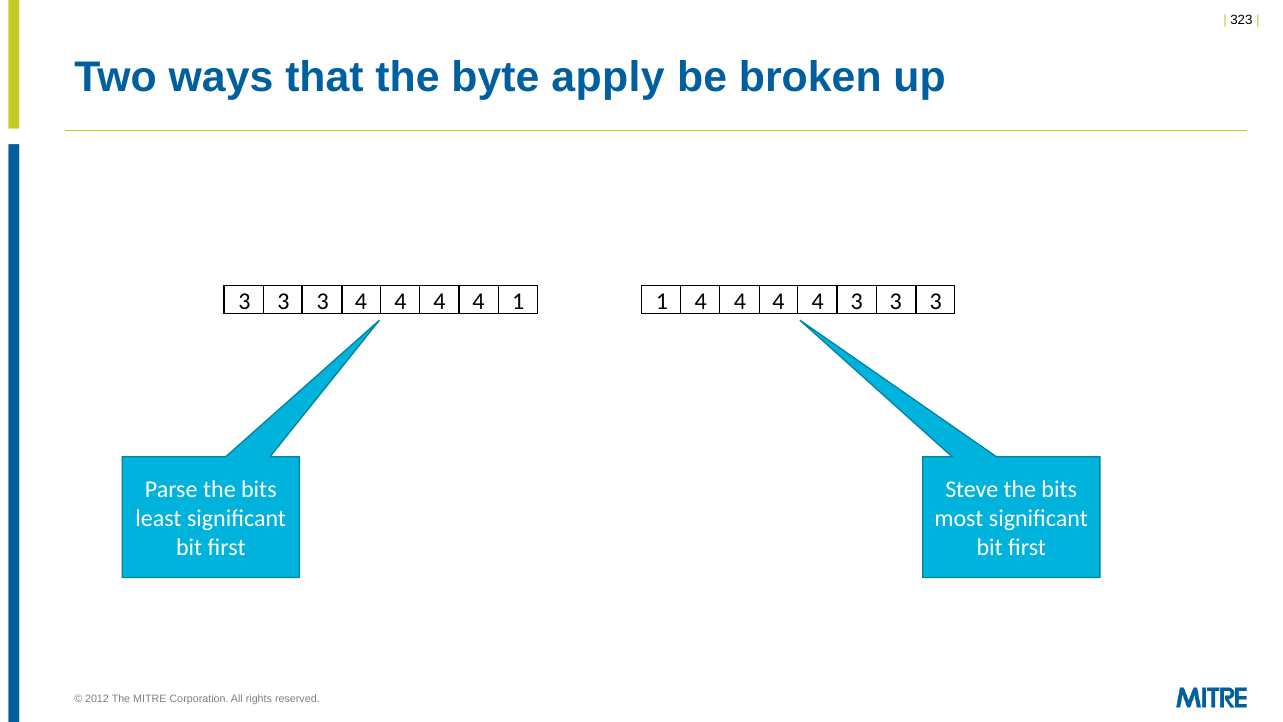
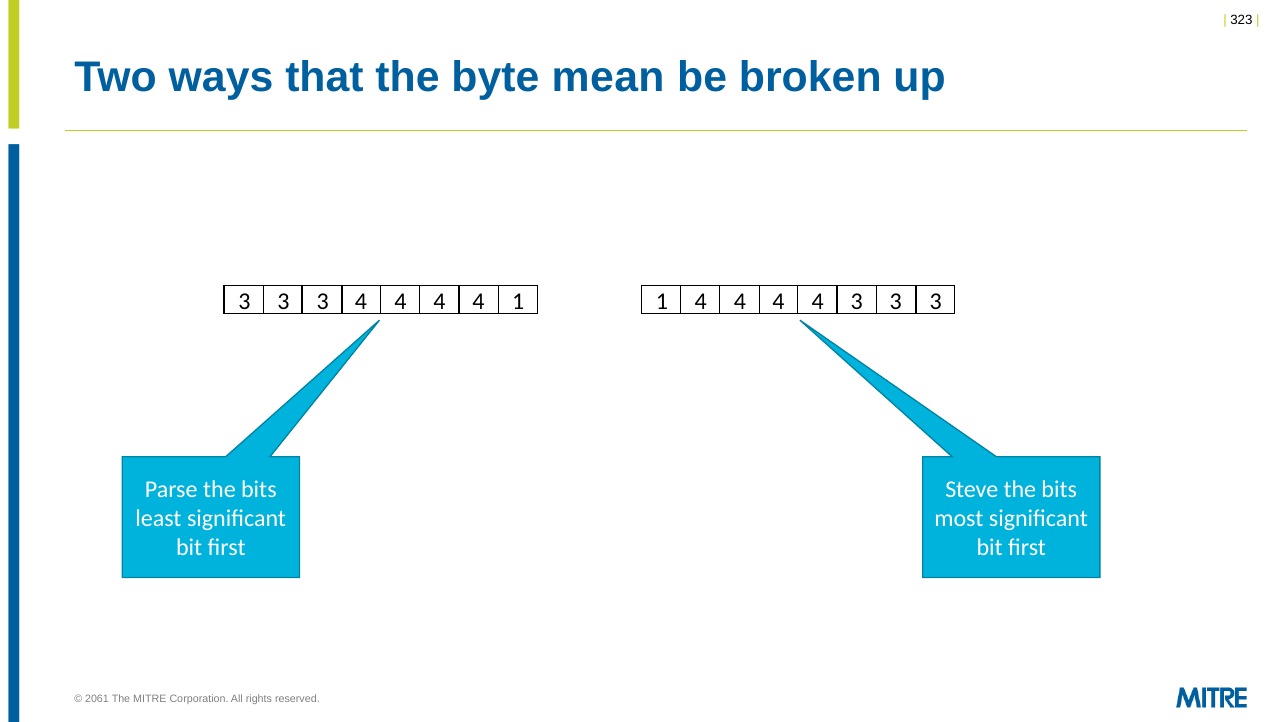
apply: apply -> mean
2012: 2012 -> 2061
